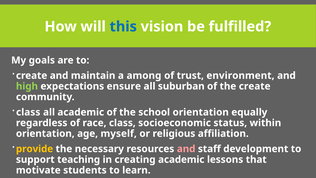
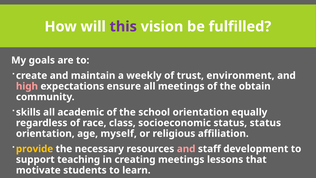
this colour: blue -> purple
among: among -> weekly
high colour: light green -> pink
all suburban: suburban -> meetings
the create: create -> obtain
class at (28, 112): class -> skills
status within: within -> status
creating academic: academic -> meetings
